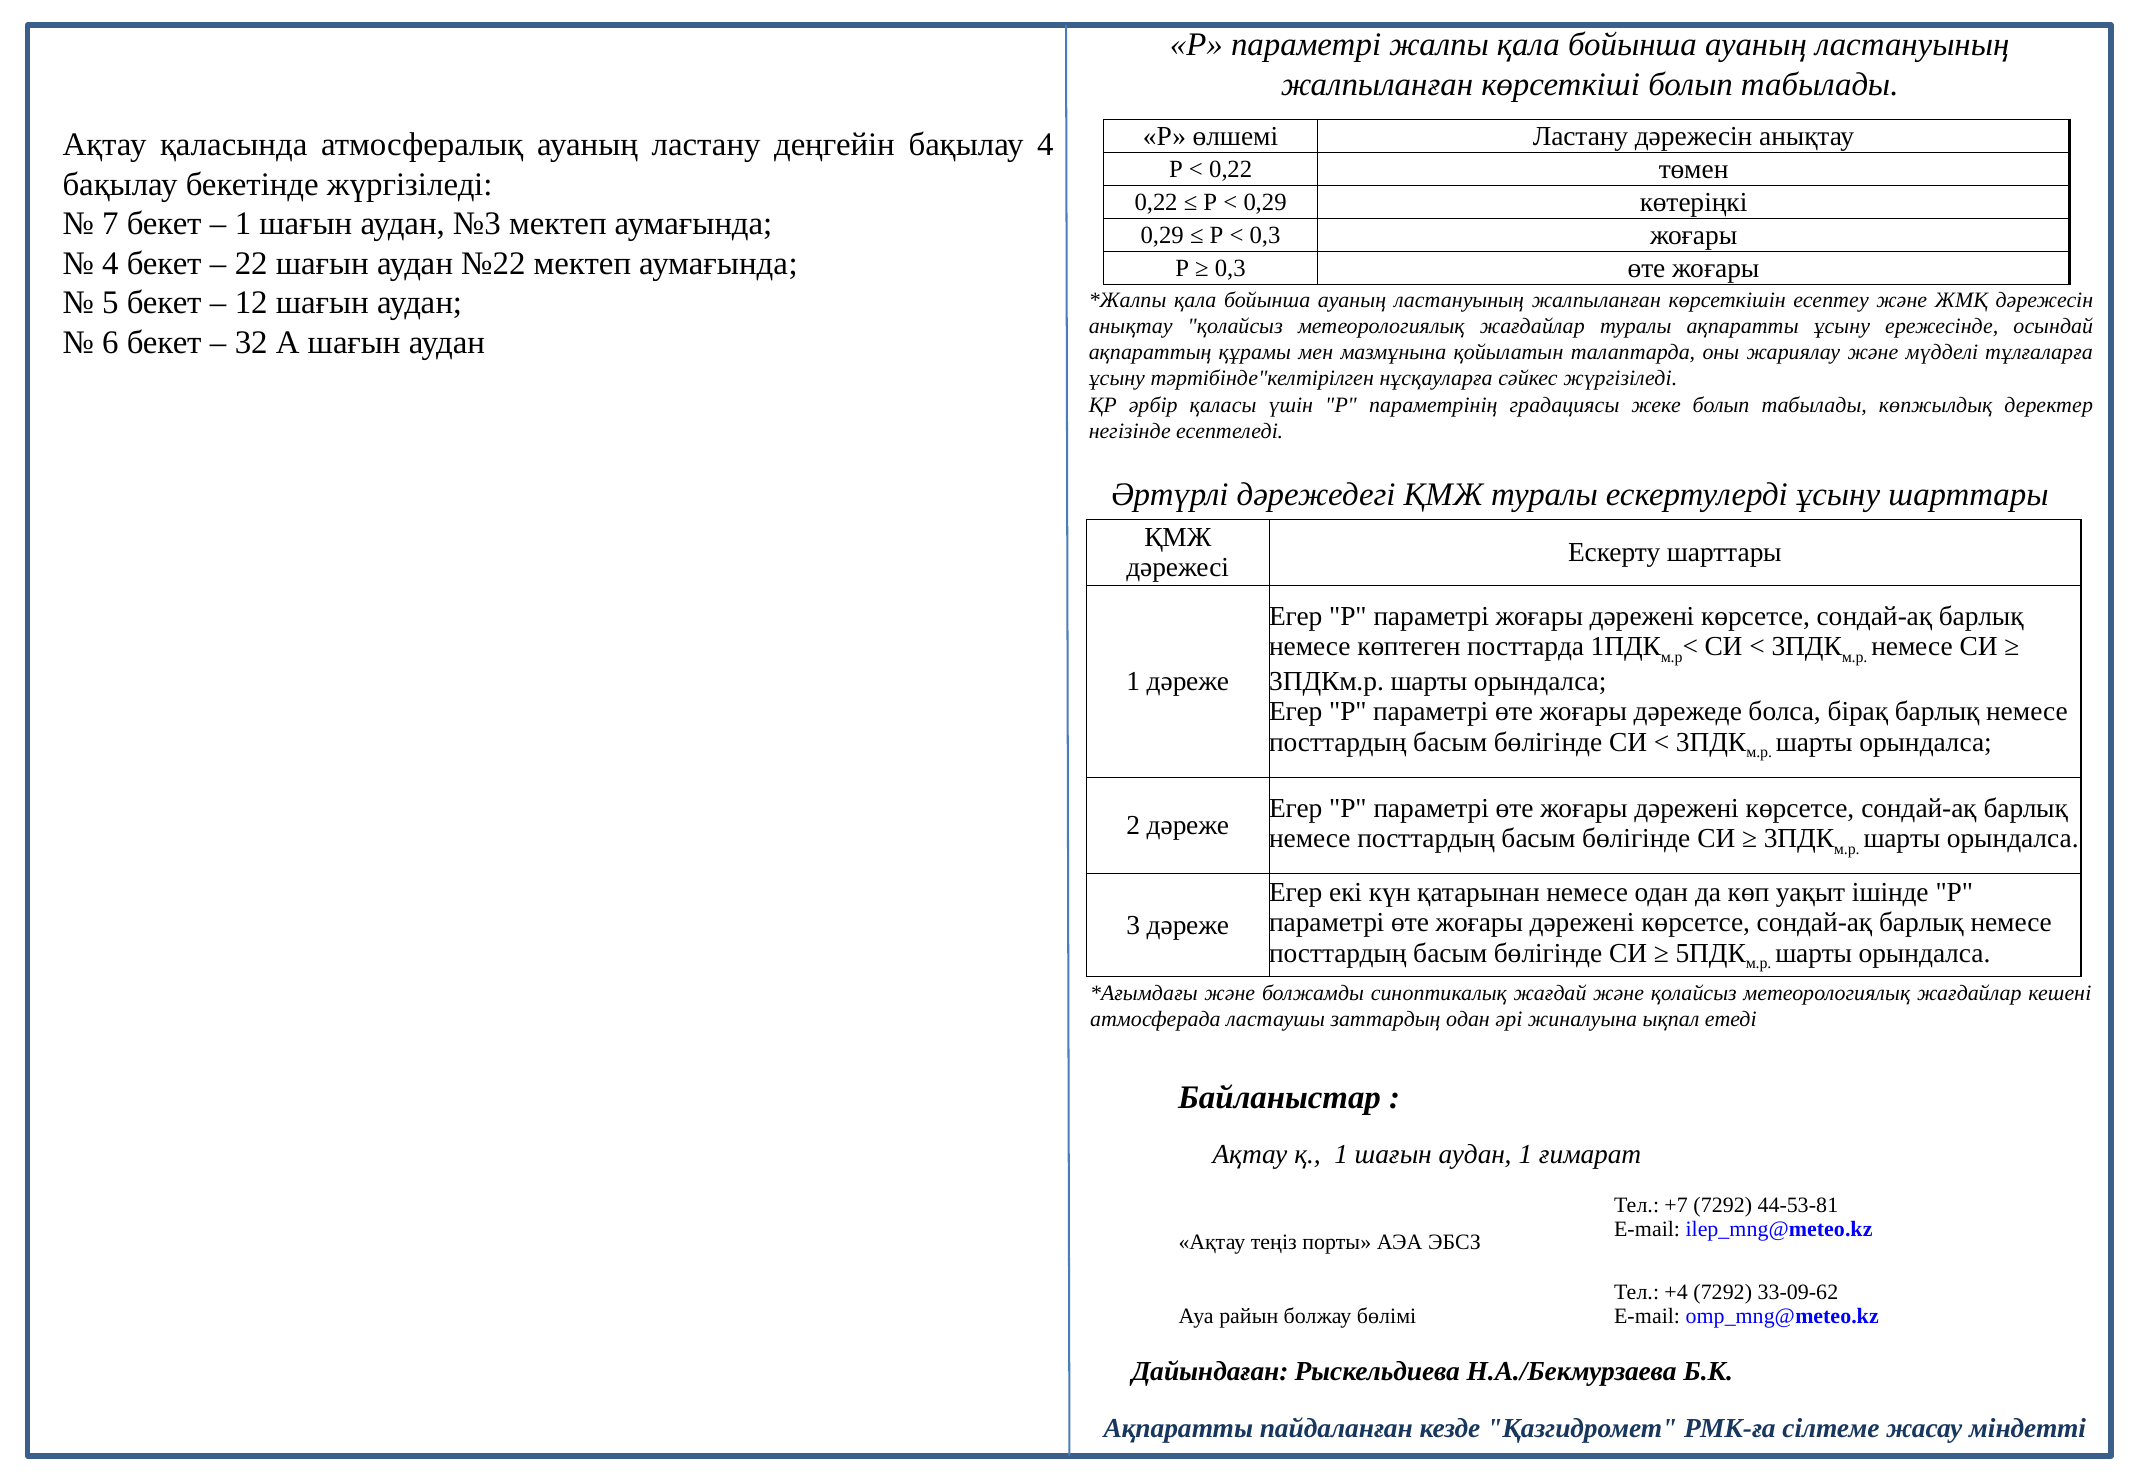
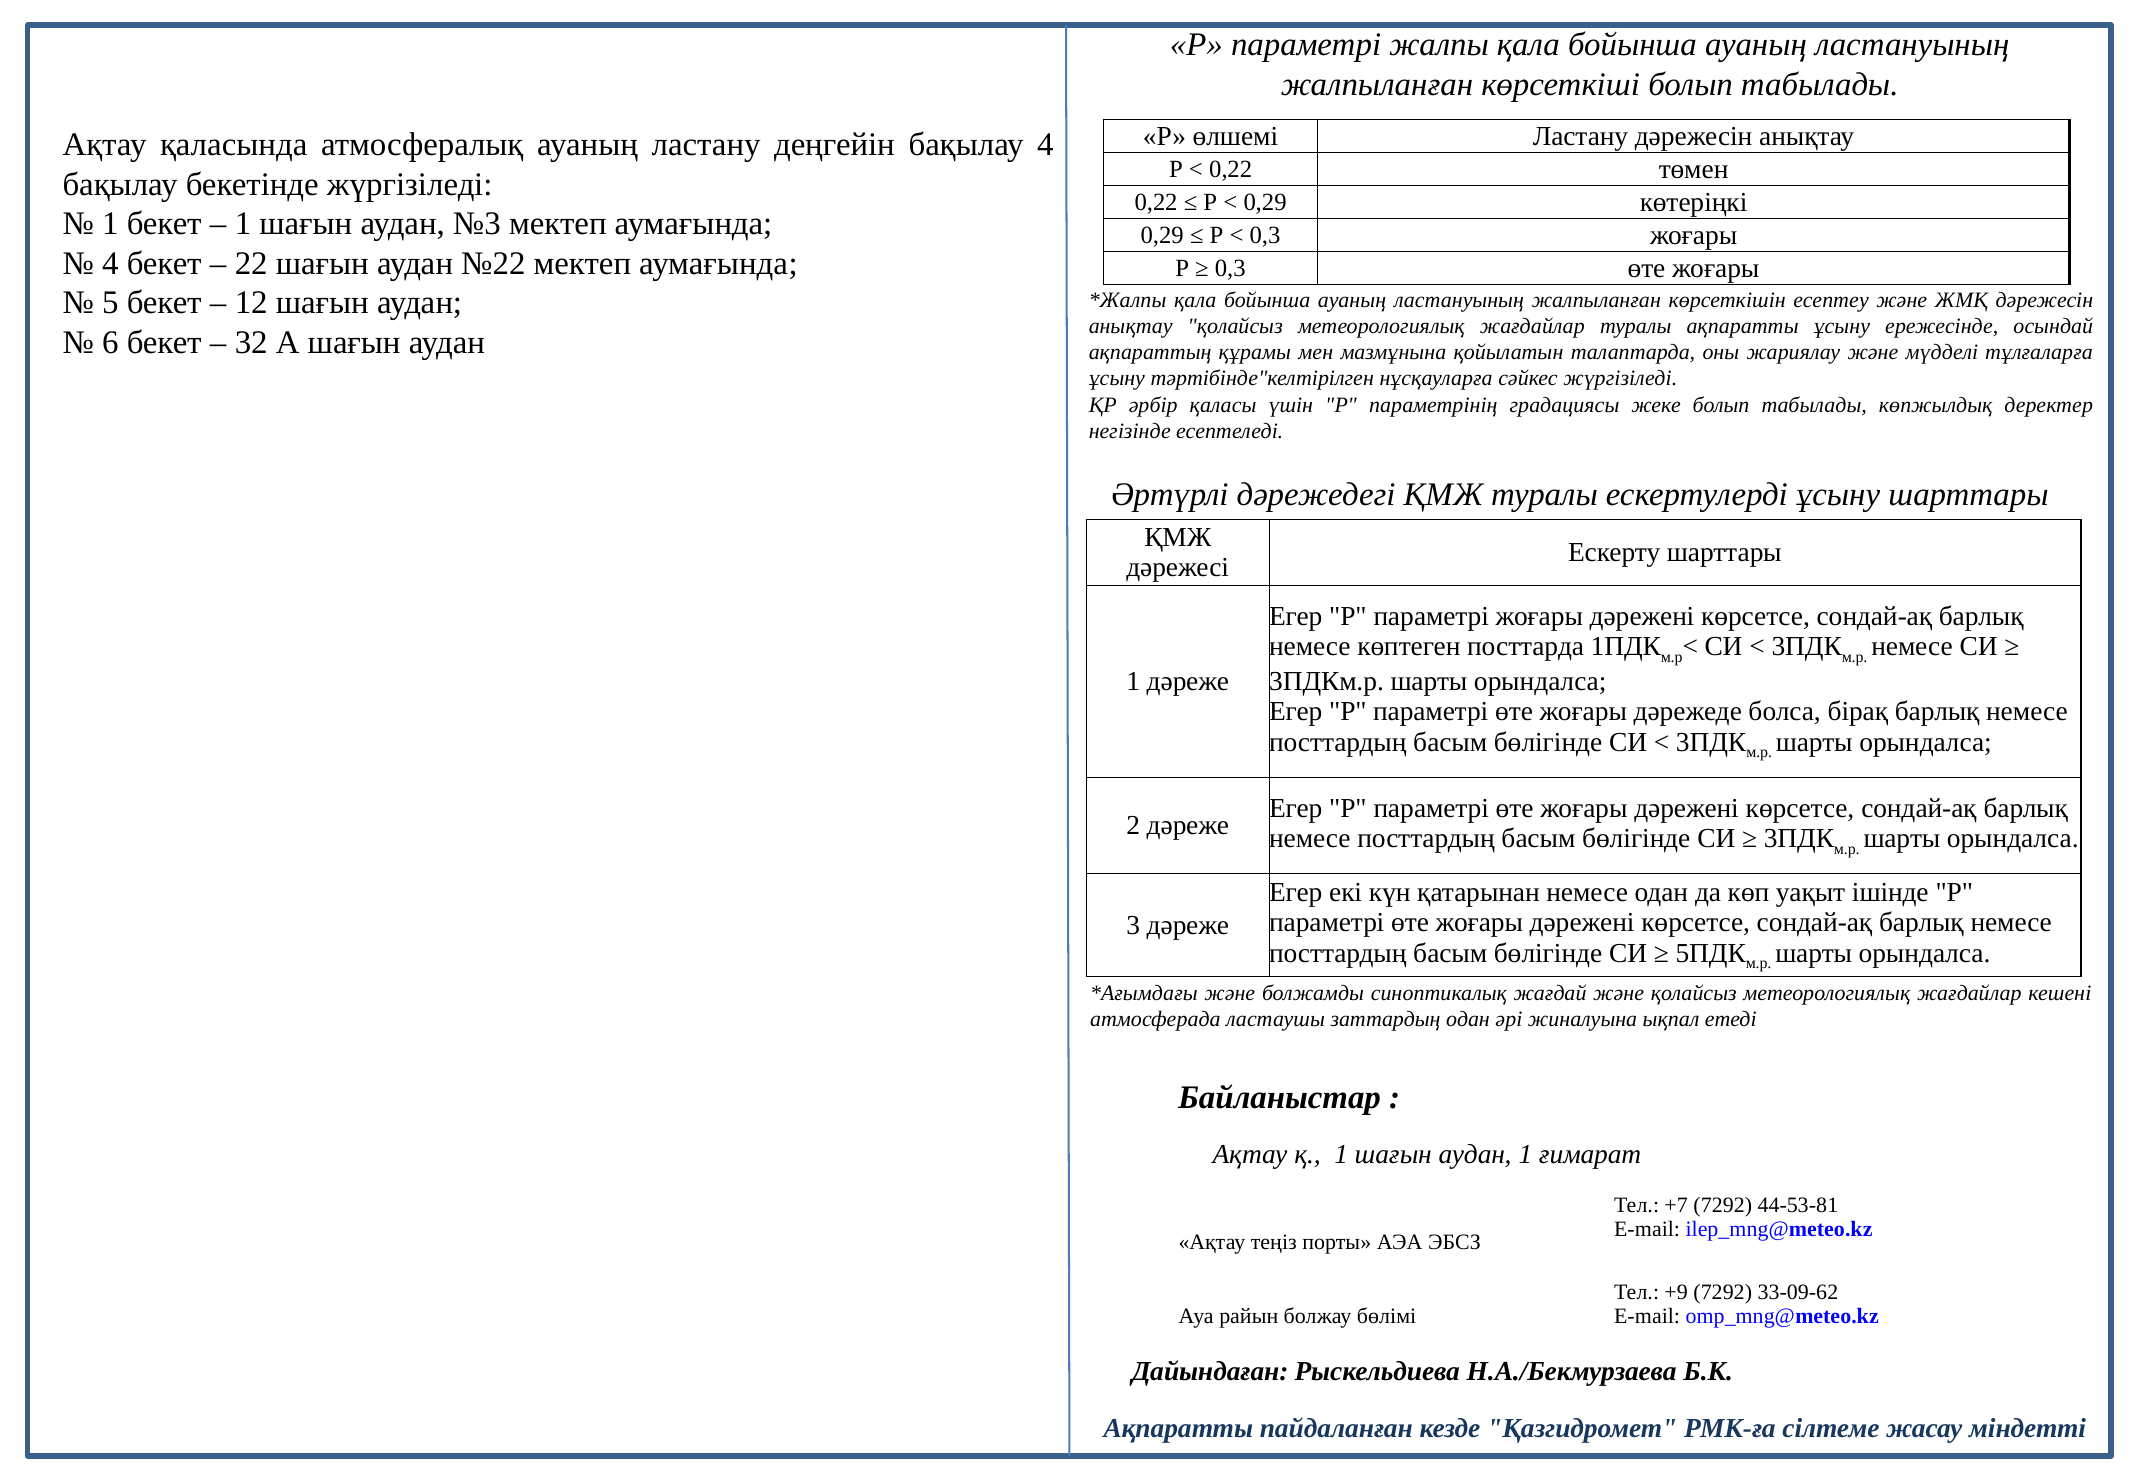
7 at (110, 224): 7 -> 1
+4: +4 -> +9
